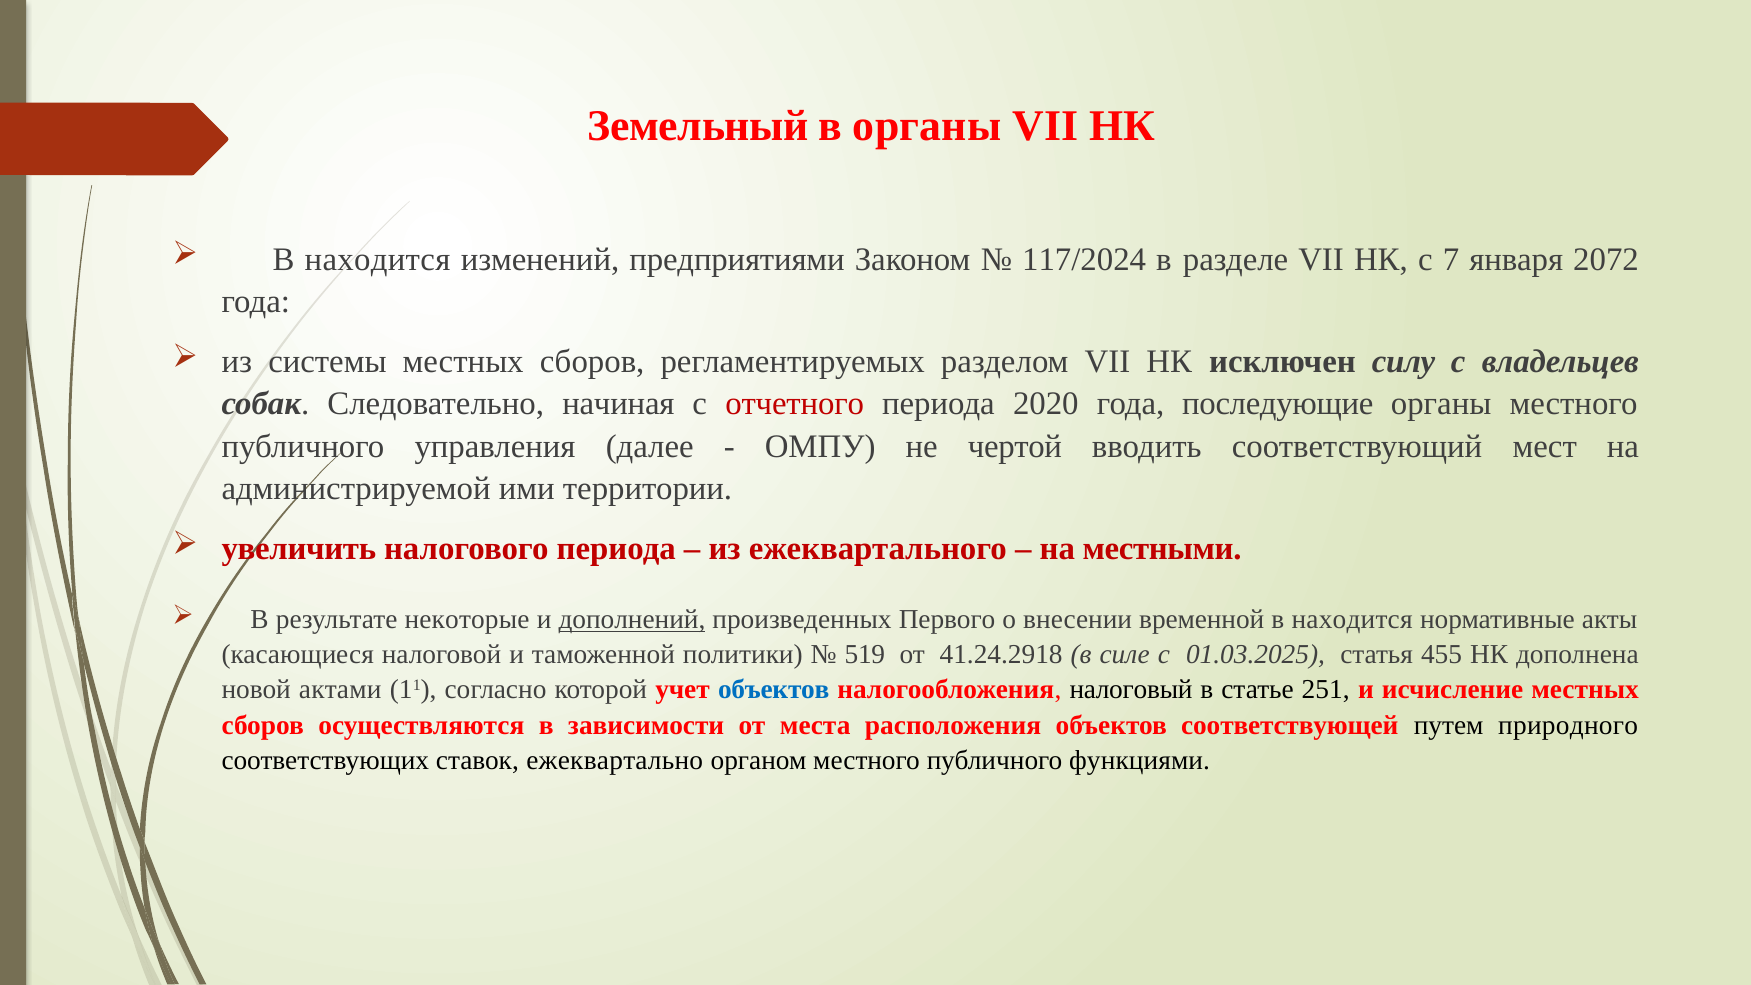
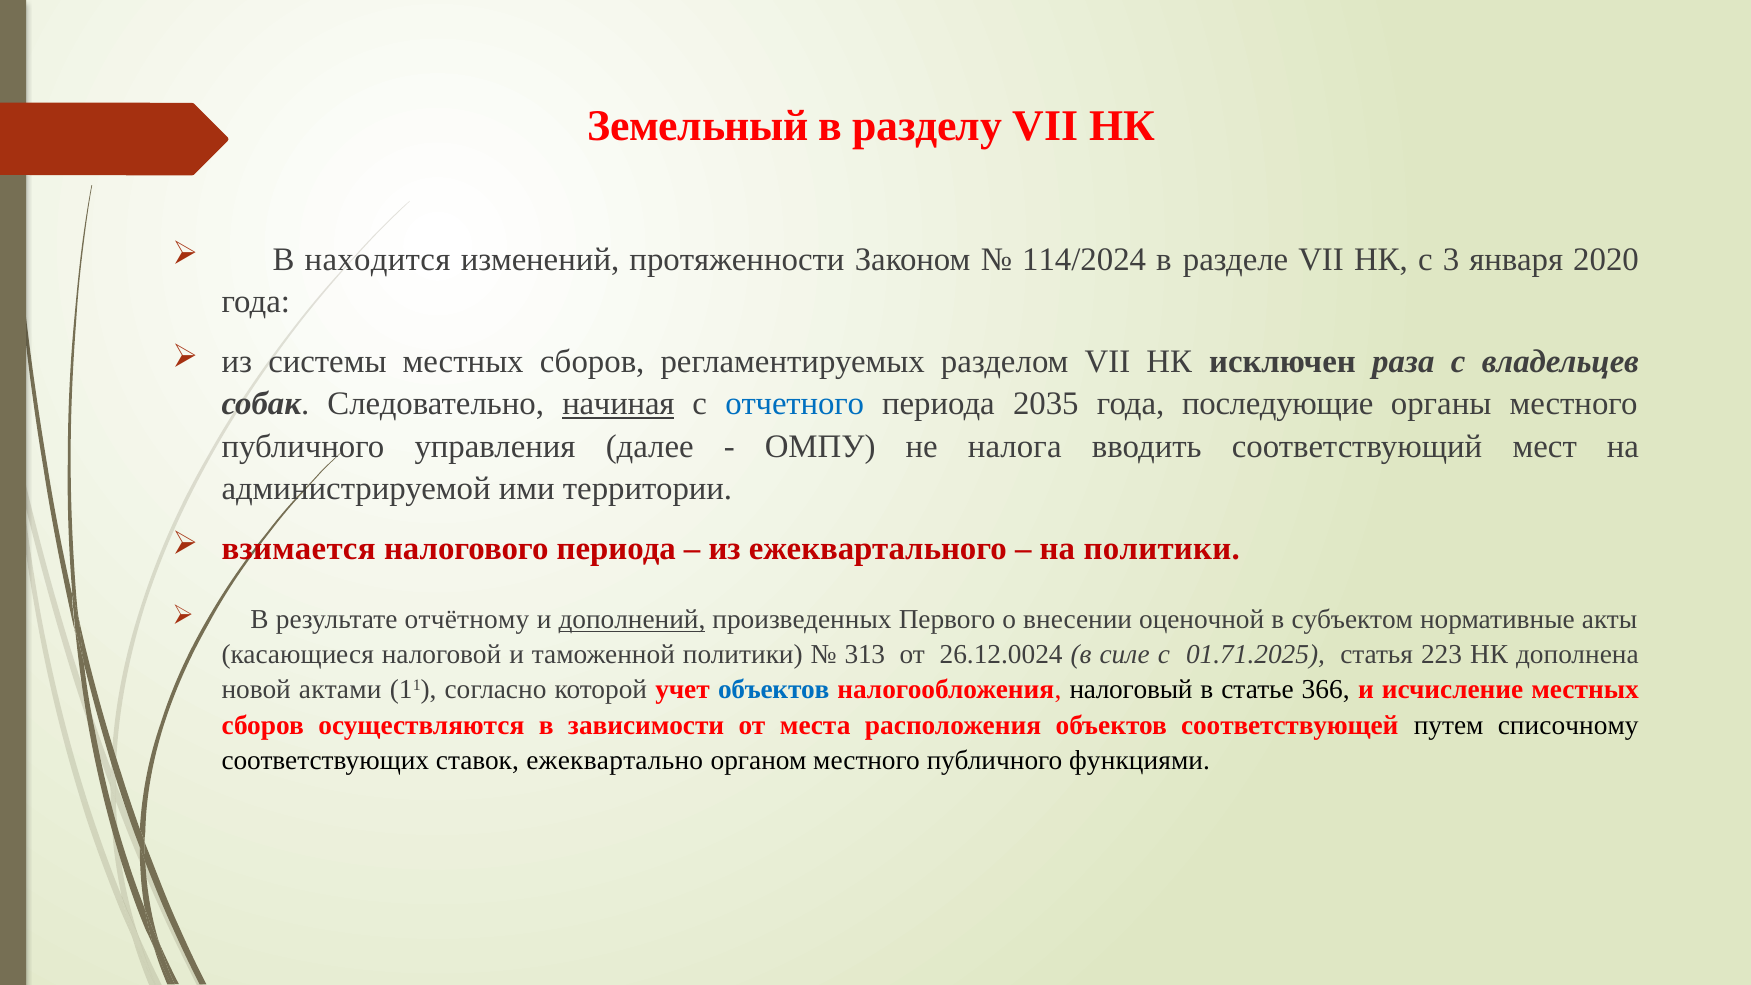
в органы: органы -> разделу
предприятиями: предприятиями -> протяженности
117/2024: 117/2024 -> 114/2024
7: 7 -> 3
2072: 2072 -> 2020
силу: силу -> раза
начиная underline: none -> present
отчетного colour: red -> blue
2020: 2020 -> 2035
чертой: чертой -> налога
увеличить: увеличить -> взимается
на местными: местными -> политики
некоторые: некоторые -> отчётному
временной: временной -> оценочной
находится at (1352, 620): находится -> субъектом
519: 519 -> 313
41.24.2918: 41.24.2918 -> 26.12.0024
01.03.2025: 01.03.2025 -> 01.71.2025
455: 455 -> 223
251: 251 -> 366
природного: природного -> списочному
